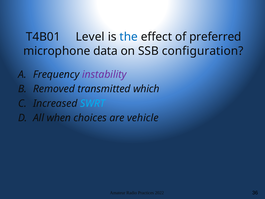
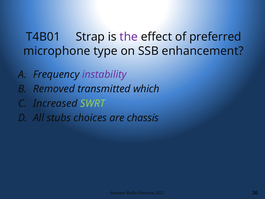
Level: Level -> Strap
the colour: blue -> purple
data: data -> type
configuration: configuration -> enhancement
SWRT colour: light blue -> light green
when: when -> stubs
vehicle: vehicle -> chassis
